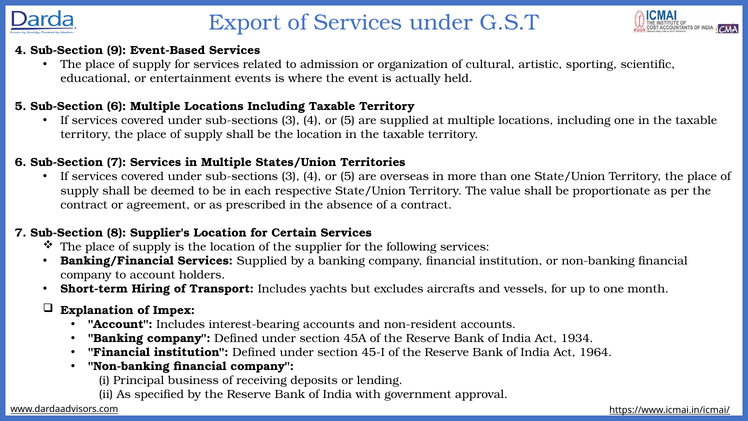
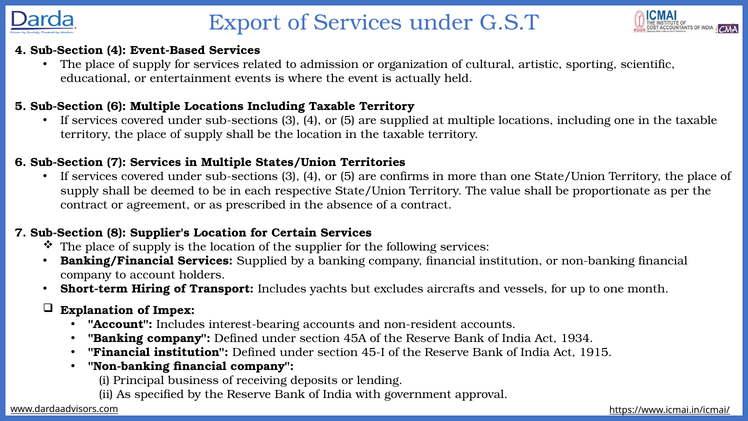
Sub-Section 9: 9 -> 4
overseas: overseas -> confirms
1964: 1964 -> 1915
